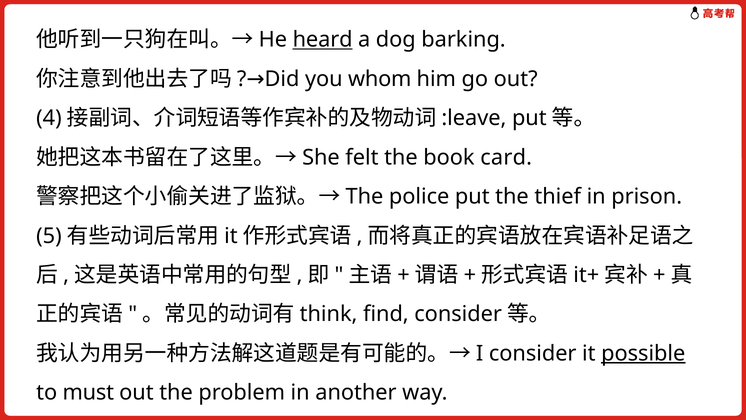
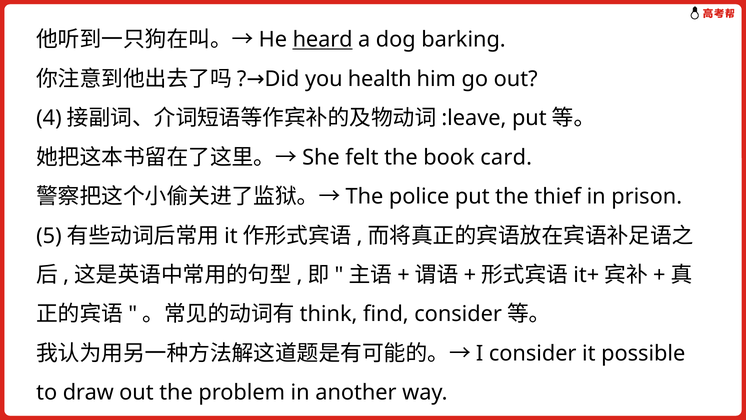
whom: whom -> health
possible underline: present -> none
must: must -> draw
